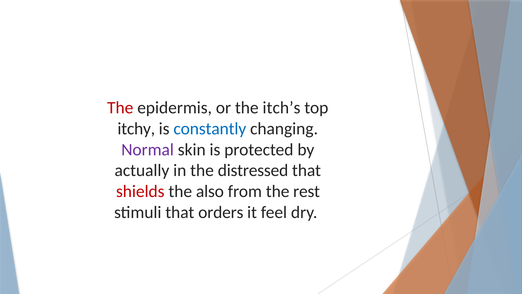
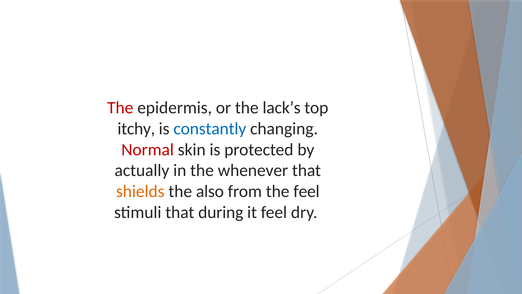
itch’s: itch’s -> lack’s
Normal colour: purple -> red
distressed: distressed -> whenever
shields colour: red -> orange
the rest: rest -> feel
orders: orders -> during
